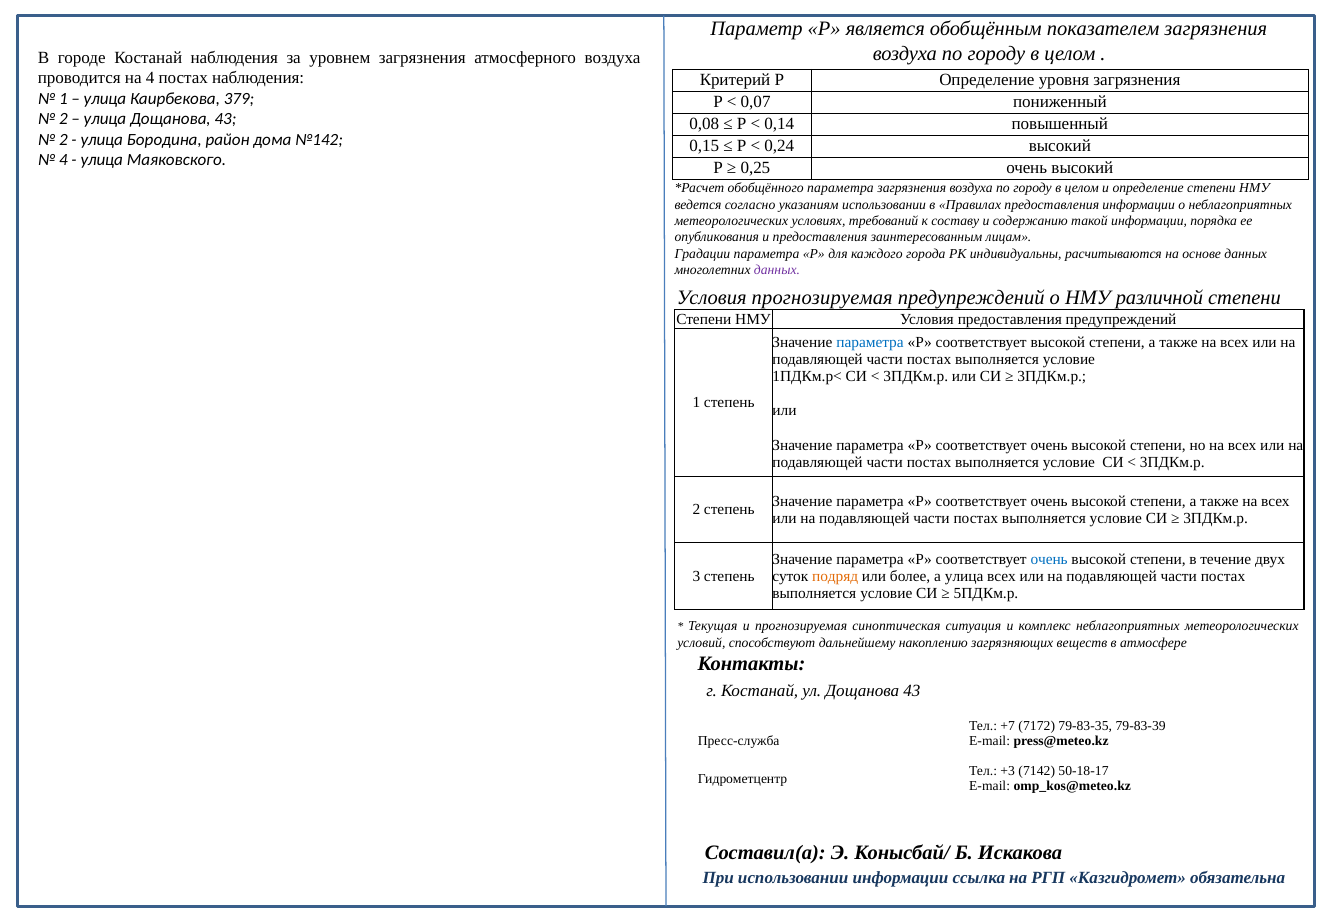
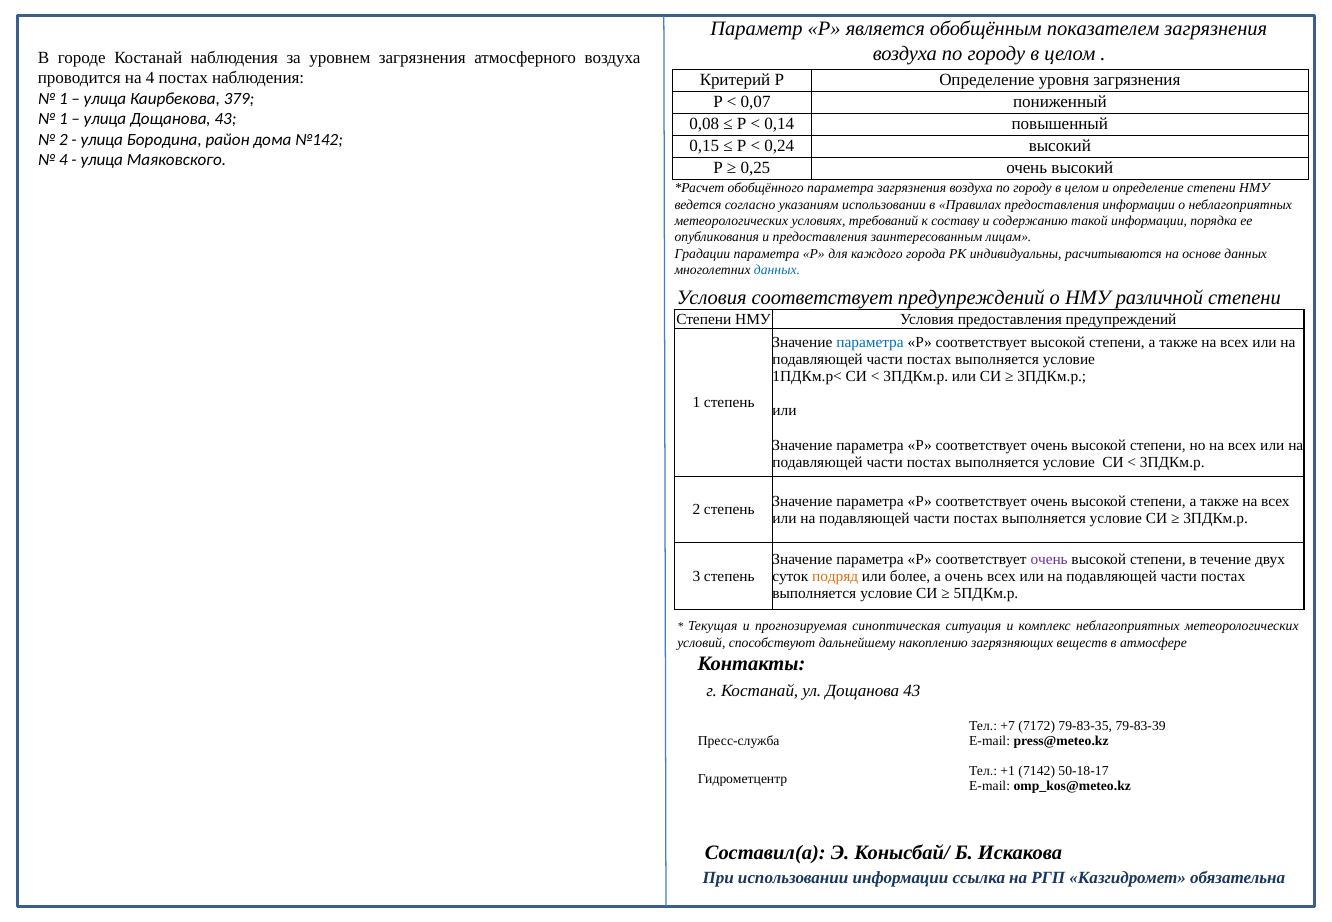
2 at (63, 119): 2 -> 1
данных at (777, 270) colour: purple -> blue
Условия прогнозируемая: прогнозируемая -> соответствует
очень at (1049, 559) colour: blue -> purple
а улица: улица -> очень
+3: +3 -> +1
